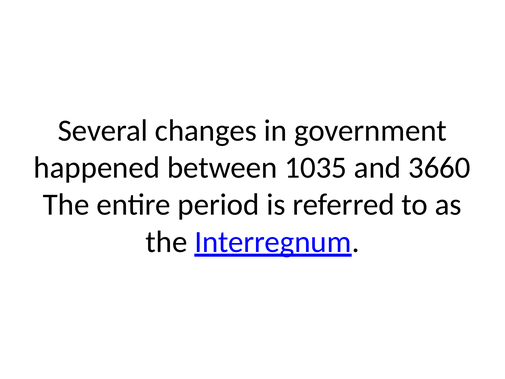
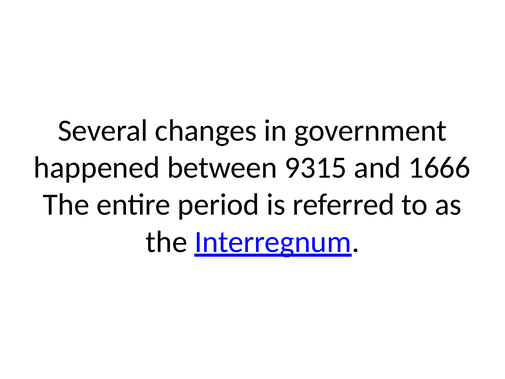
1035: 1035 -> 9315
3660: 3660 -> 1666
